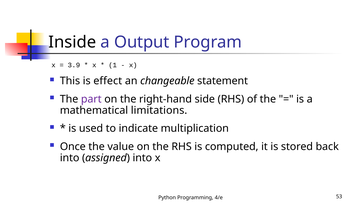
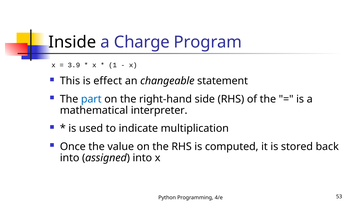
Output: Output -> Charge
part colour: purple -> blue
limitations: limitations -> interpreter
